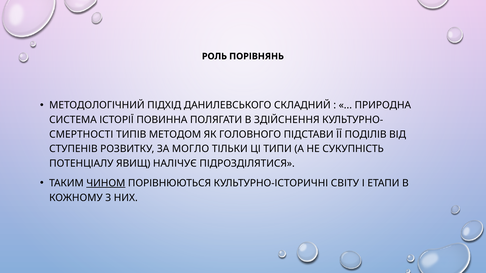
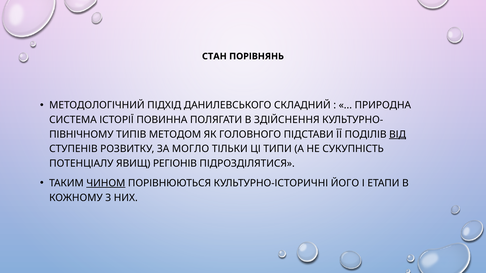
РОЛЬ: РОЛЬ -> СТАН
СМЕРТНОСТІ: СМЕРТНОСТІ -> ПІВНІЧНОМУ
ВІД underline: none -> present
НАЛІЧУЄ: НАЛІЧУЄ -> РЕГІОНІВ
СВІТУ: СВІТУ -> ЙОГО
